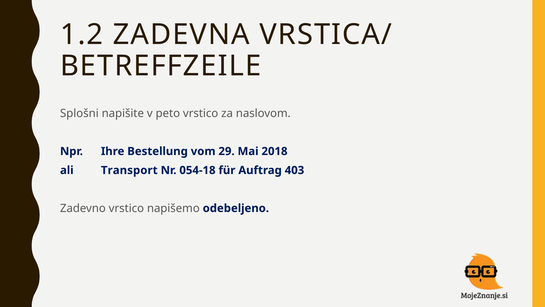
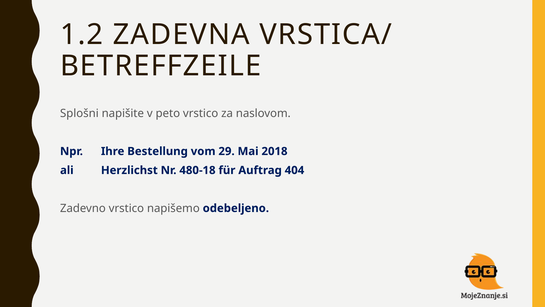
Transport: Transport -> Herzlichst
054-18: 054-18 -> 480-18
403: 403 -> 404
